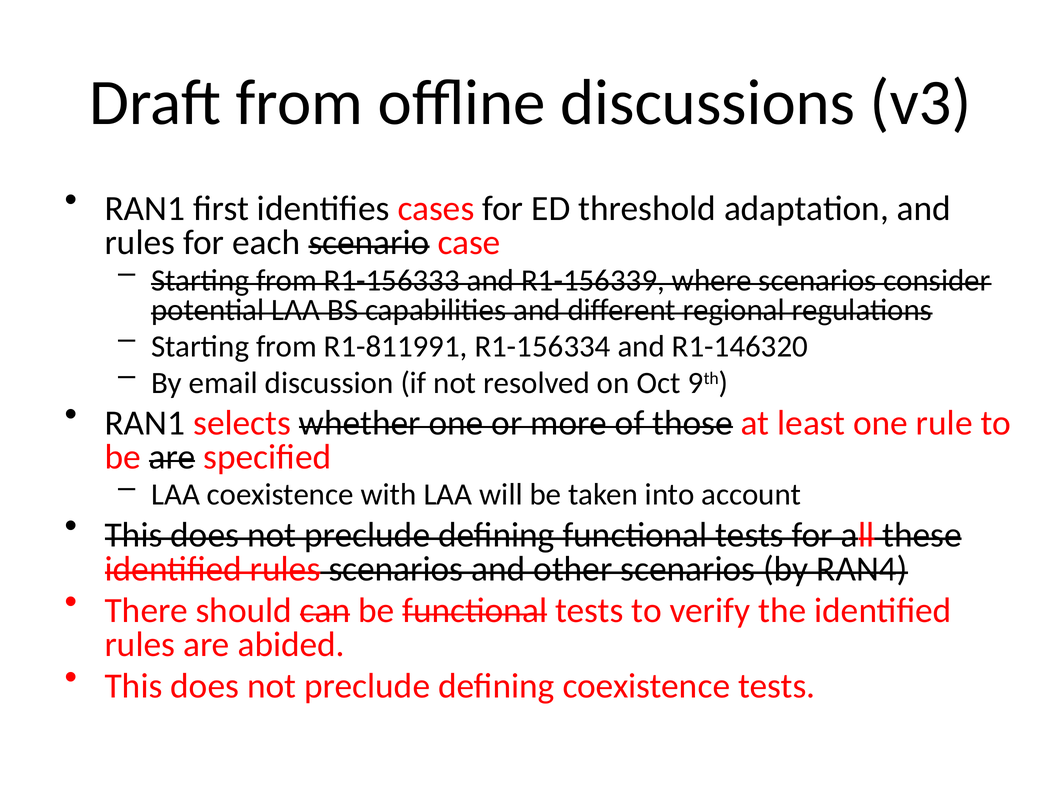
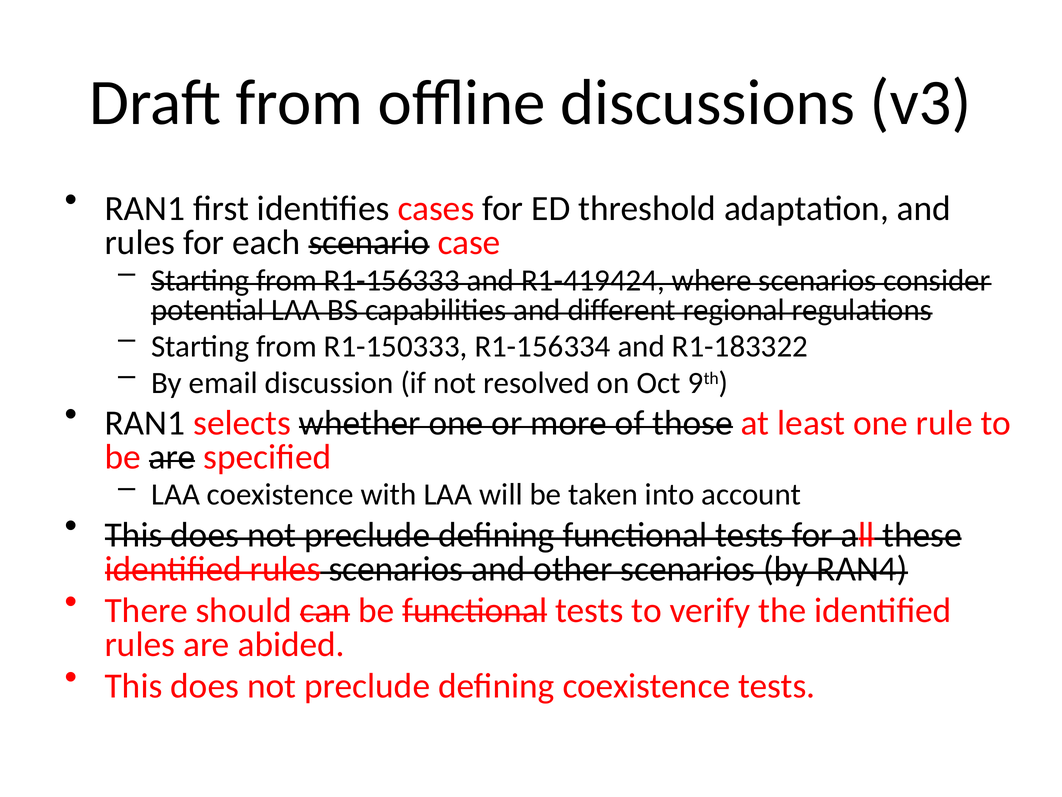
R1-156339: R1-156339 -> R1-419424
R1-811991: R1-811991 -> R1-150333
R1-146320: R1-146320 -> R1-183322
